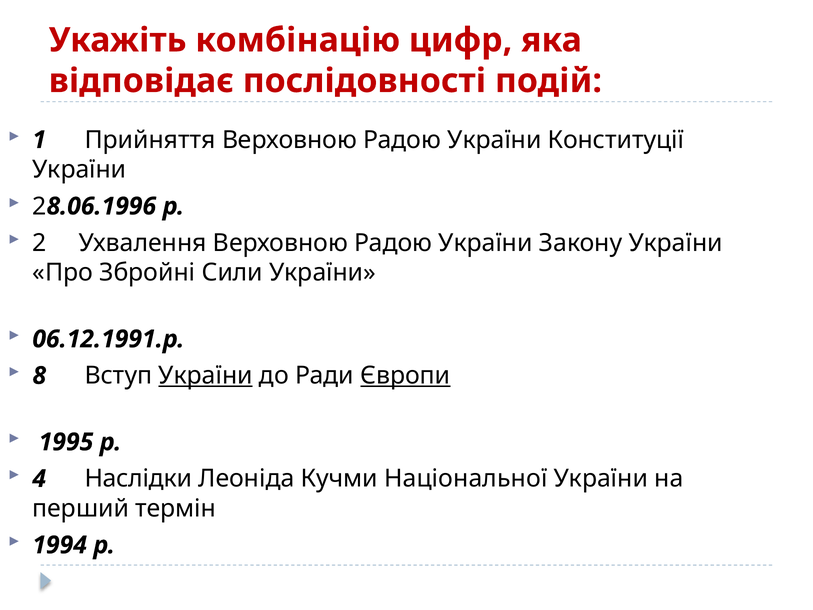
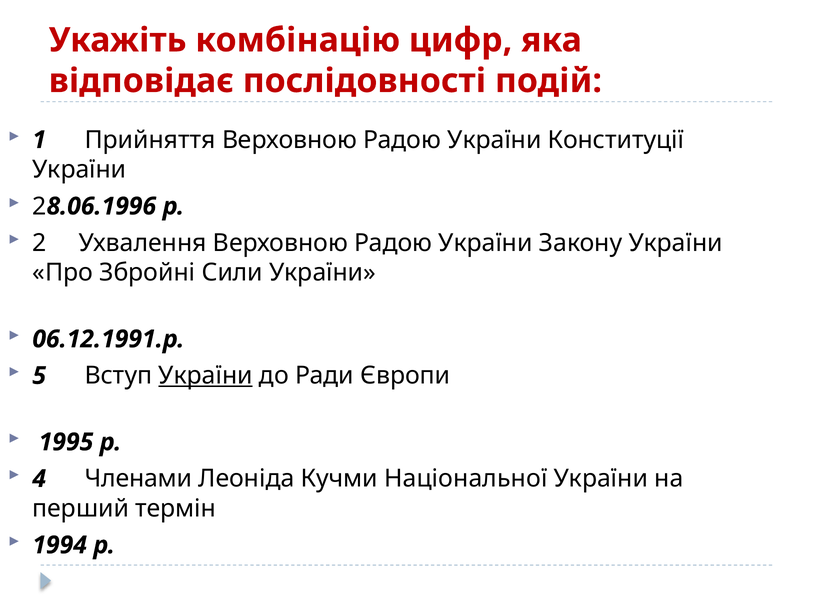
8: 8 -> 5
Європи underline: present -> none
Наслідки: Наслідки -> Членами
